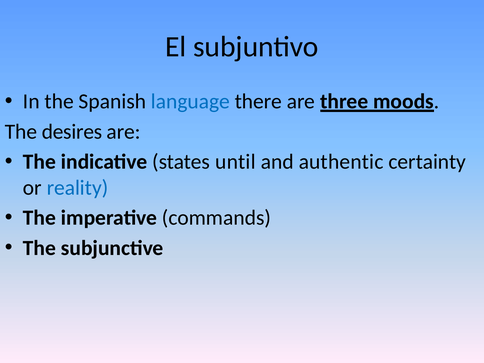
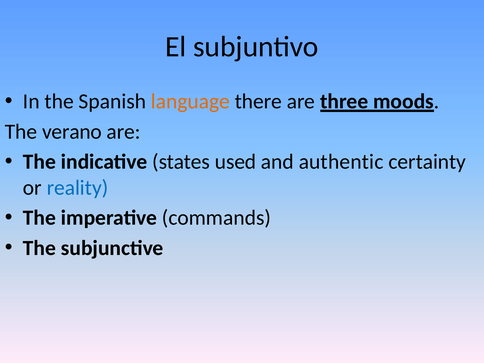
language colour: blue -> orange
desires: desires -> verano
until: until -> used
